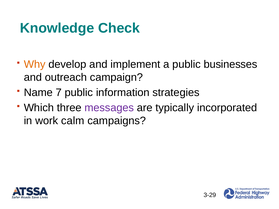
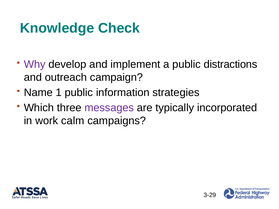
Why colour: orange -> purple
businesses: businesses -> distractions
7: 7 -> 1
